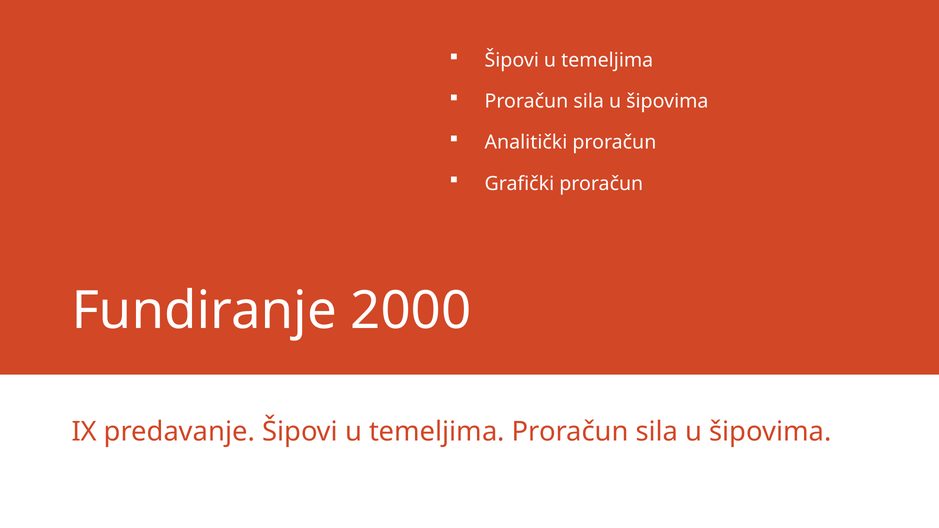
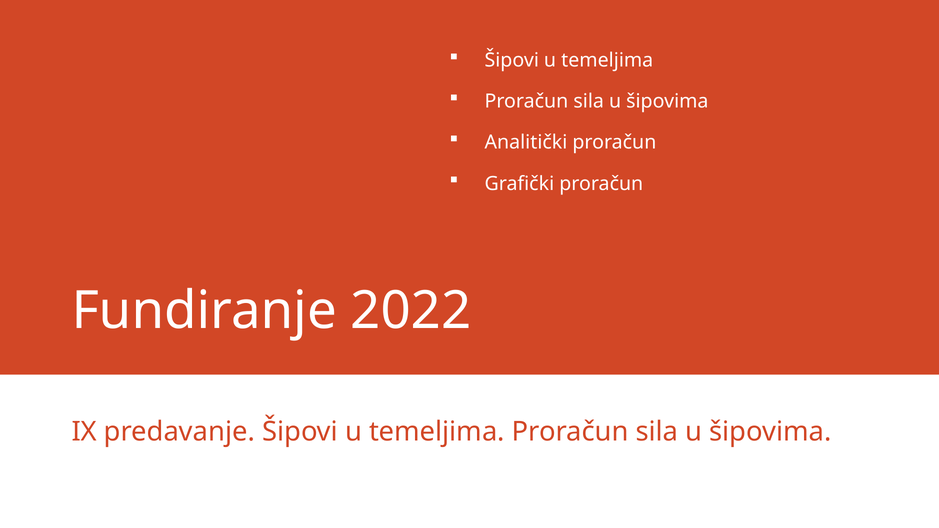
2000: 2000 -> 2022
